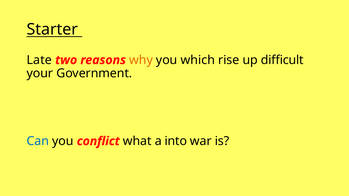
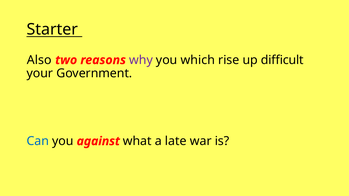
Late: Late -> Also
why colour: orange -> purple
conflict: conflict -> against
into: into -> late
